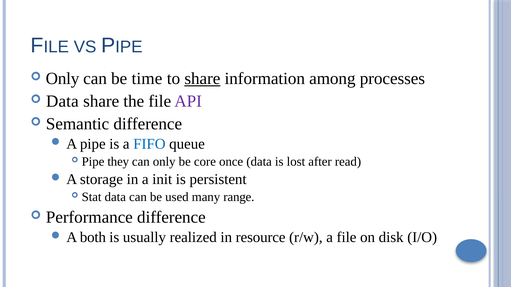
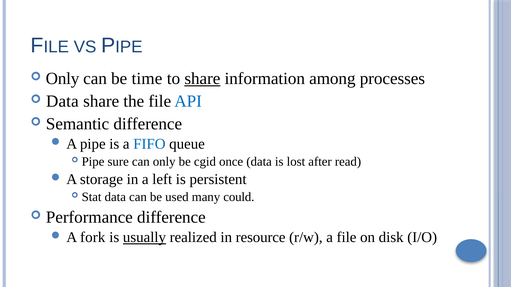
API colour: purple -> blue
they: they -> sure
core: core -> cgid
init: init -> left
range: range -> could
both: both -> fork
usually underline: none -> present
